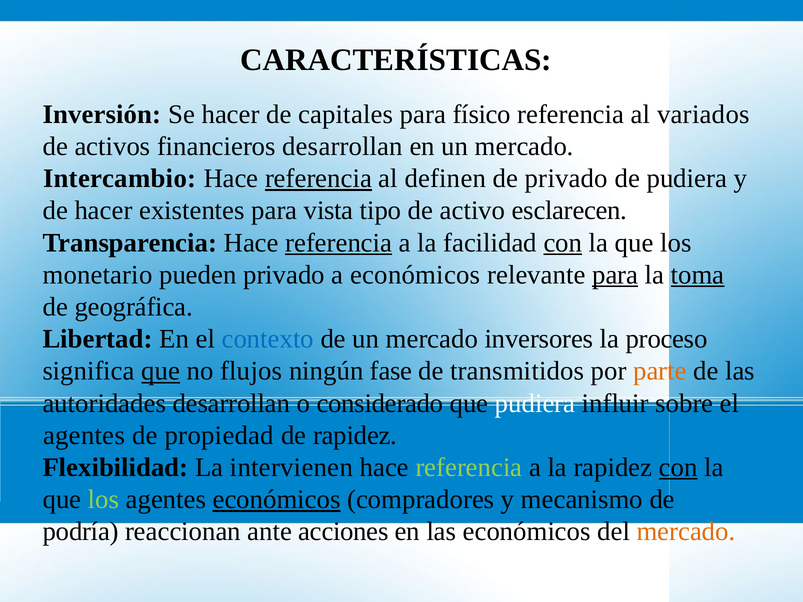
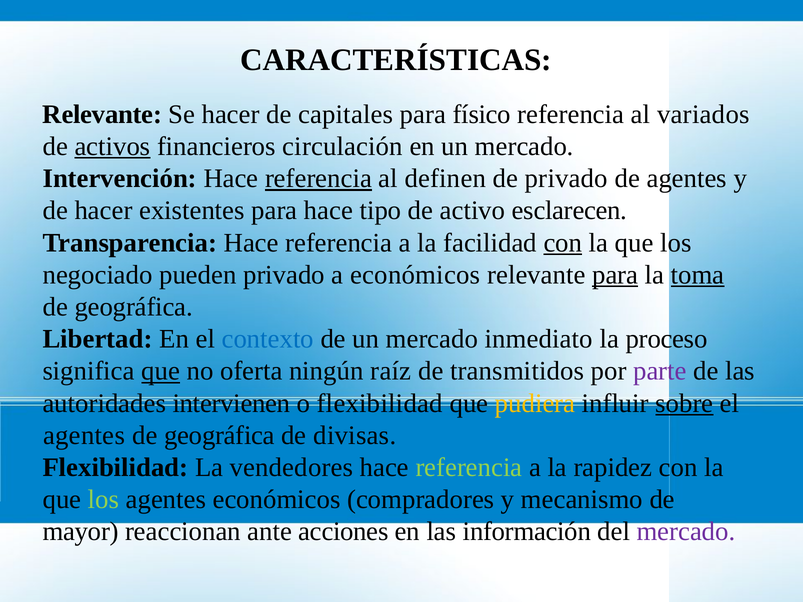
Inversión at (102, 114): Inversión -> Relevante
activos underline: none -> present
financieros desarrollan: desarrollan -> circulación
Intercambio: Intercambio -> Intervención
de pudiera: pudiera -> agentes
para vista: vista -> hace
referencia at (339, 243) underline: present -> none
monetario: monetario -> negociado
inversores: inversores -> inmediato
flujos: flujos -> oferta
fase: fase -> raíz
parte colour: orange -> purple
autoridades desarrollan: desarrollan -> intervienen
o considerado: considerado -> flexibilidad
pudiera at (535, 403) colour: white -> yellow
sobre underline: none -> present
propiedad at (219, 436): propiedad -> geográfica
de rapidez: rapidez -> divisas
intervienen: intervienen -> vendedores
con at (678, 468) underline: present -> none
económicos at (277, 500) underline: present -> none
podría: podría -> mayor
las económicos: económicos -> información
mercado at (686, 532) colour: orange -> purple
